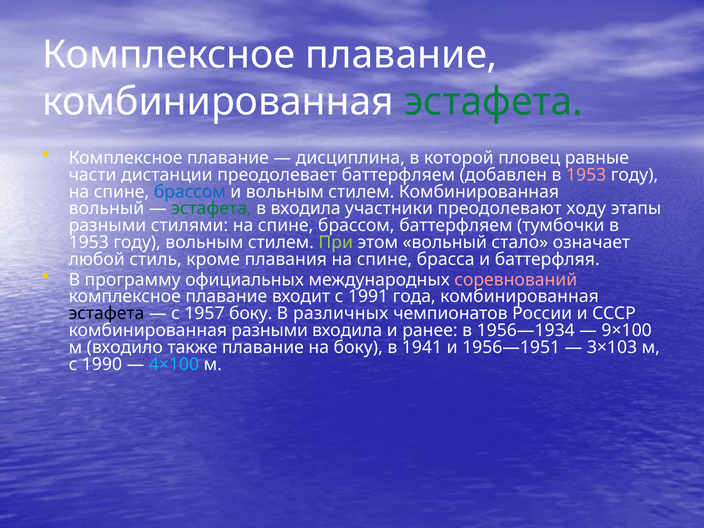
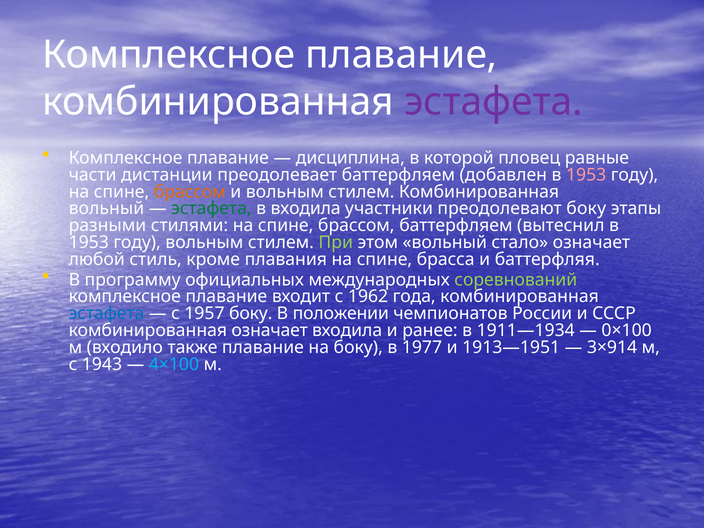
эстафета at (494, 102) colour: green -> purple
брассом at (190, 192) colour: blue -> orange
преодолевают ходу: ходу -> боку
тумбочки: тумбочки -> вытеснил
соревнований colour: pink -> light green
1991: 1991 -> 1962
эстафета at (107, 314) colour: black -> blue
различных: различных -> положении
комбинированная разными: разными -> означает
1956—1934: 1956—1934 -> 1911—1934
9×100: 9×100 -> 0×100
1941: 1941 -> 1977
1956—1951: 1956—1951 -> 1913—1951
3×103: 3×103 -> 3×914
1990: 1990 -> 1943
